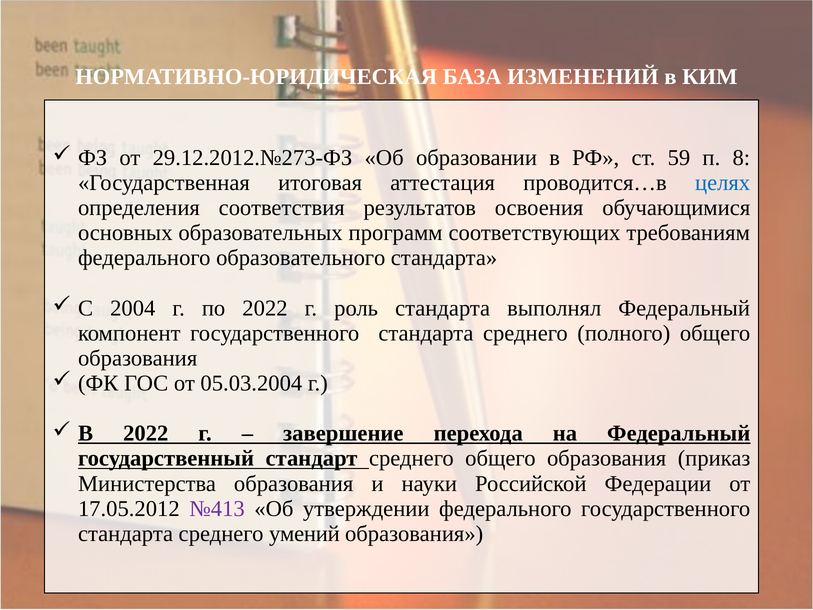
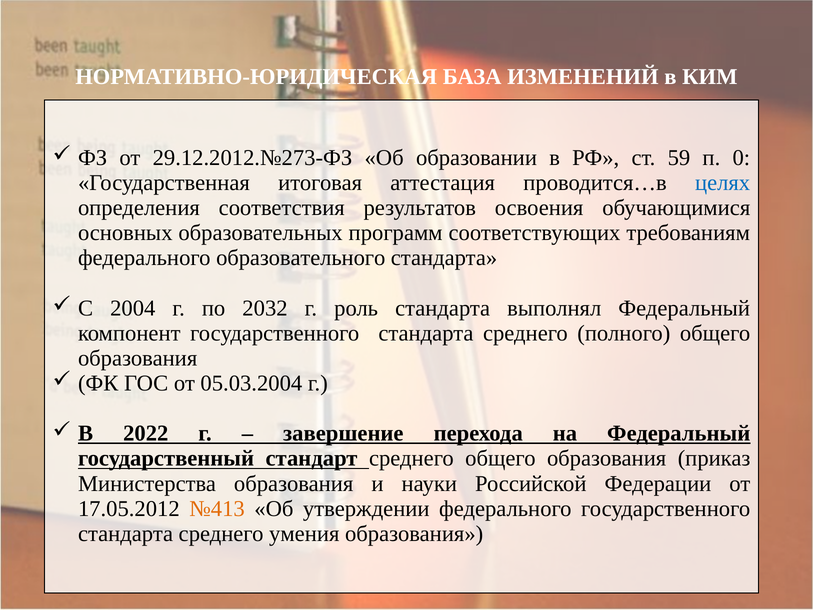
8: 8 -> 0
по 2022: 2022 -> 2032
№413 colour: purple -> orange
умений: умений -> умения
